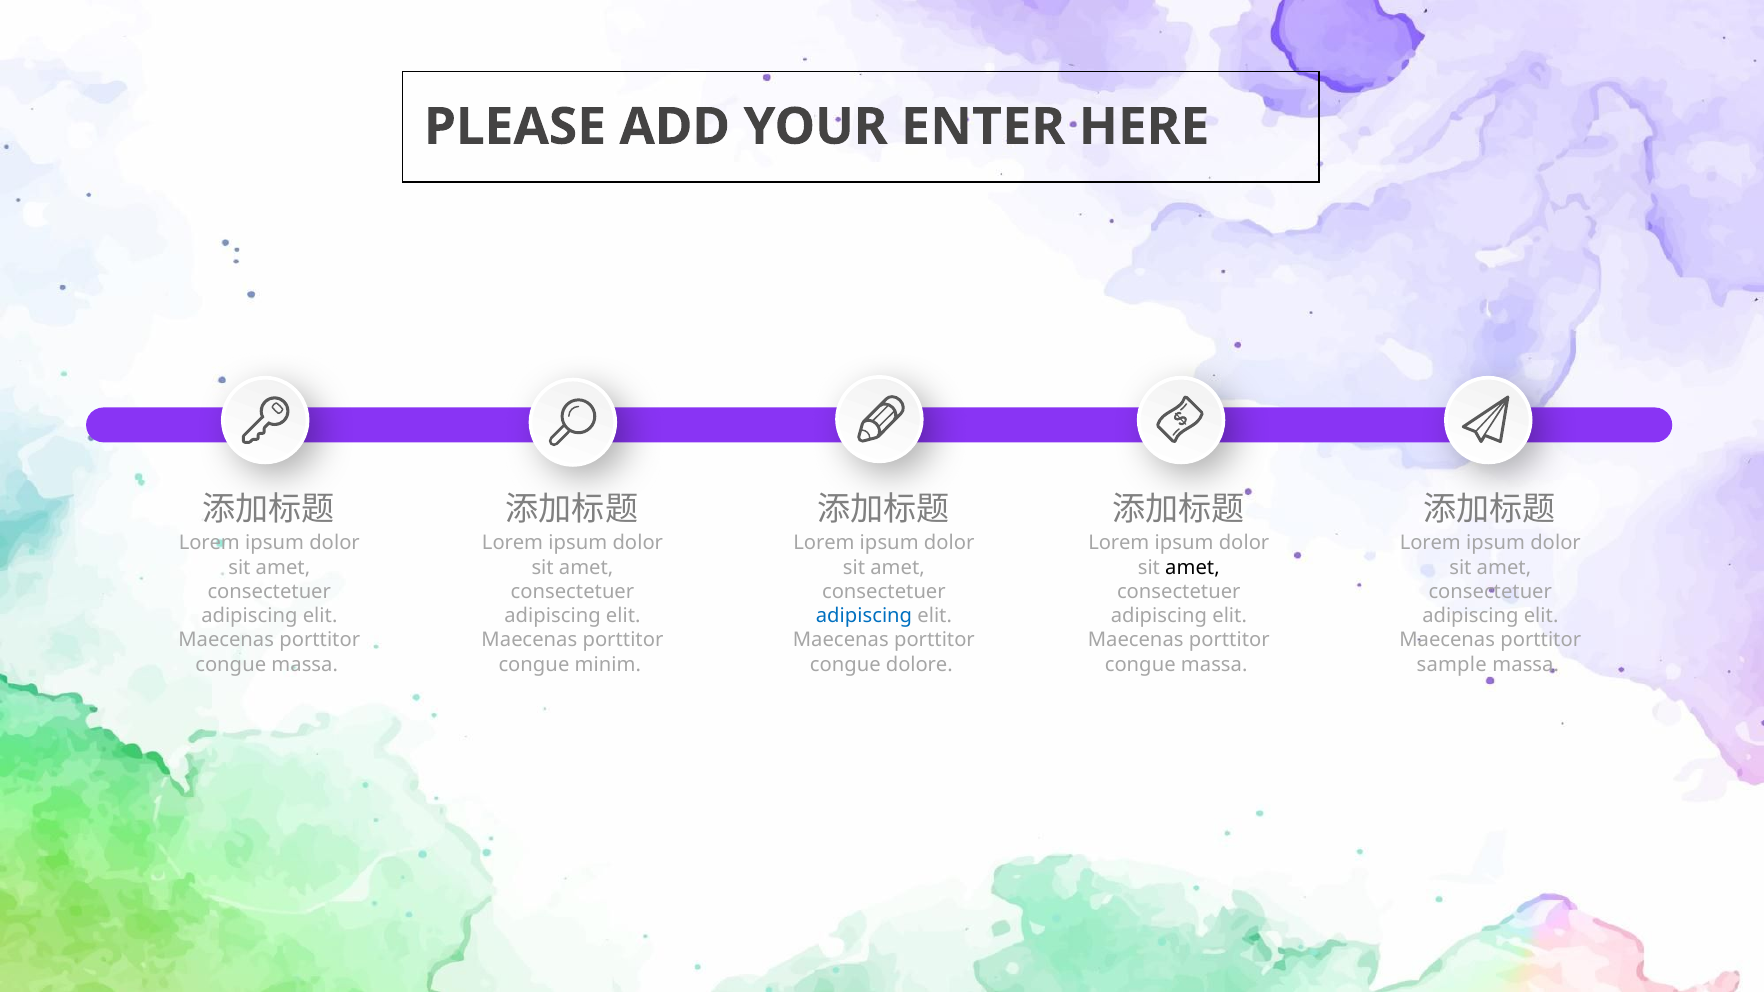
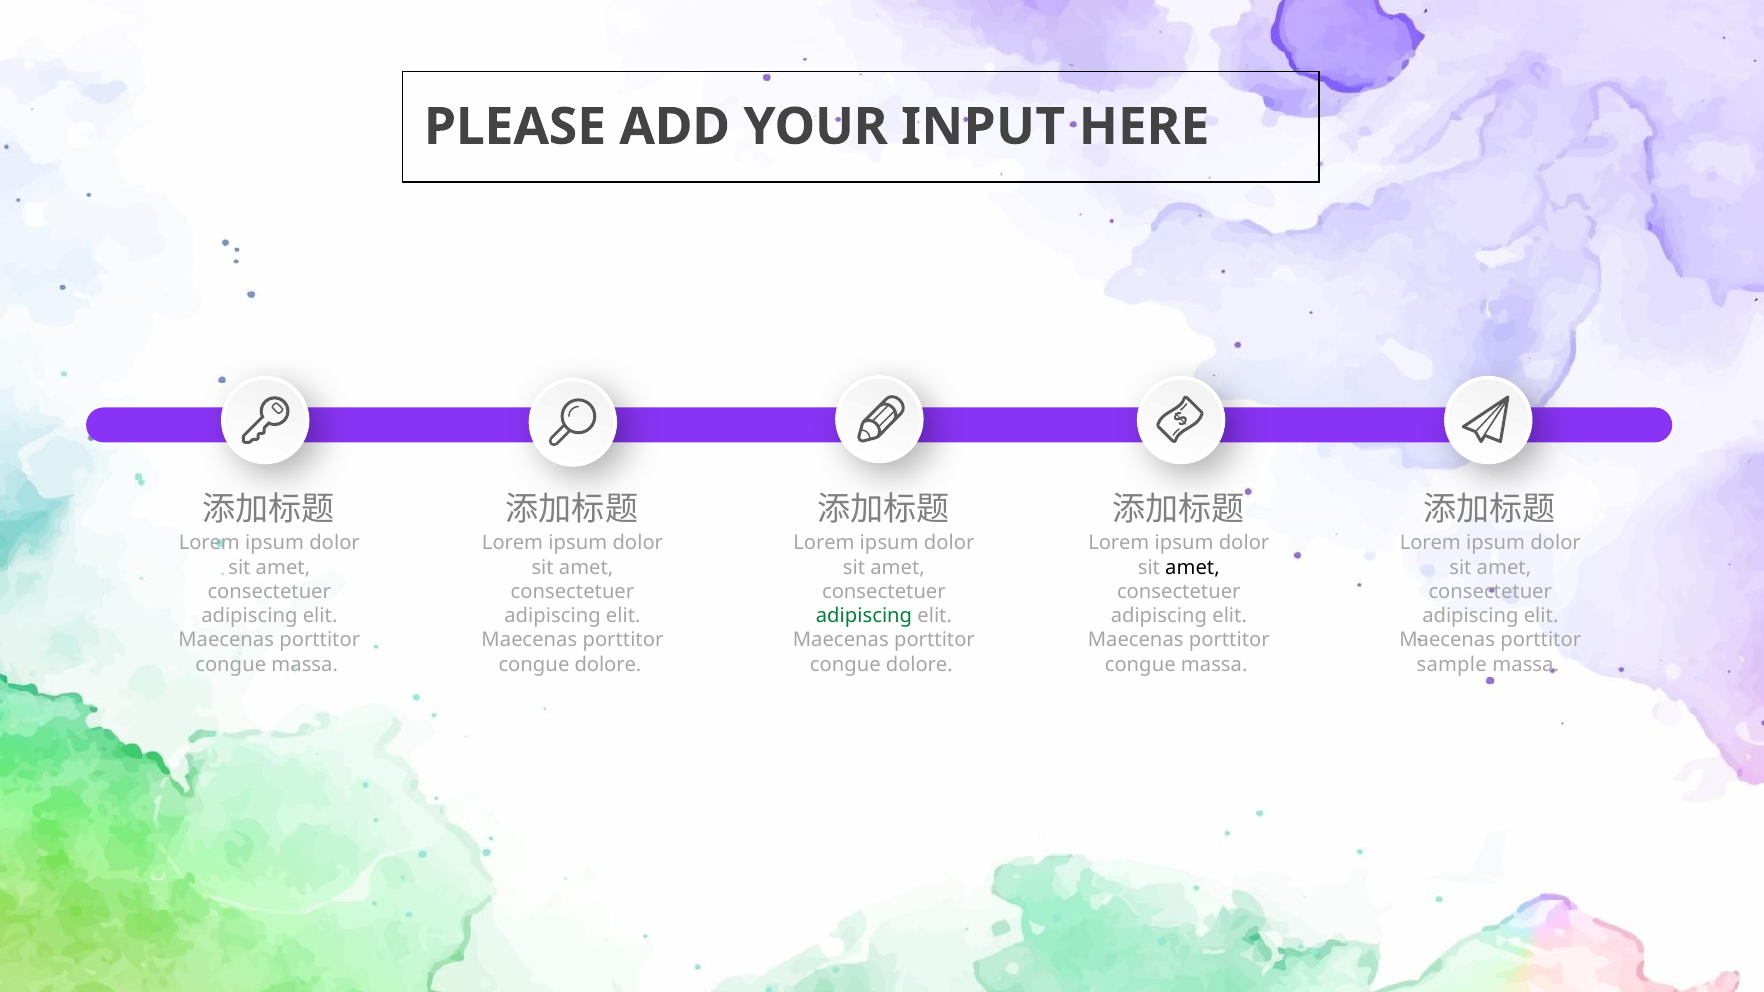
ENTER: ENTER -> INPUT
adipiscing at (864, 616) colour: blue -> green
minim at (608, 665): minim -> dolore
